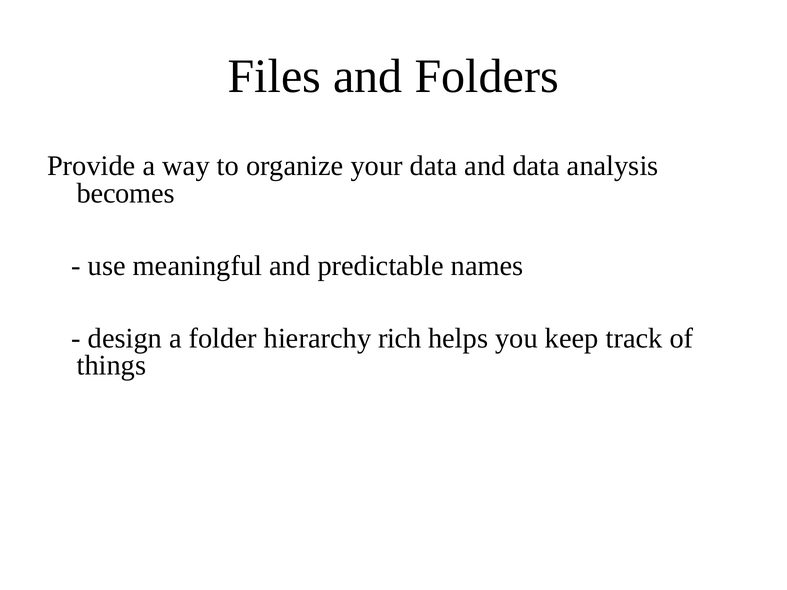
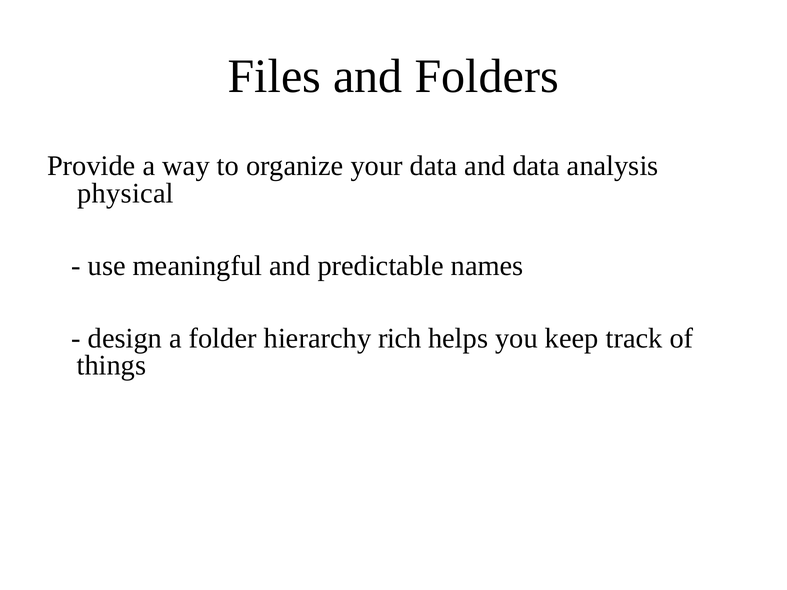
becomes: becomes -> physical
